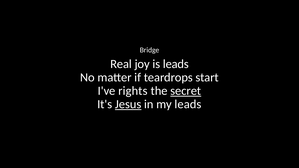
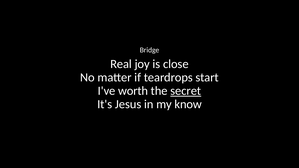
is leads: leads -> close
rights: rights -> worth
Jesus underline: present -> none
my leads: leads -> know
